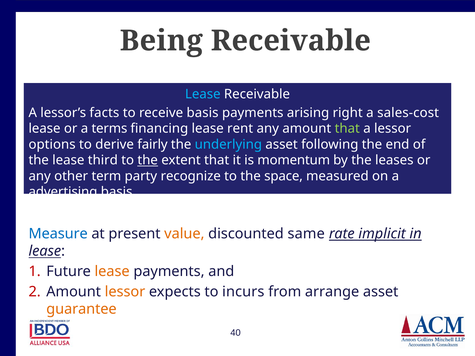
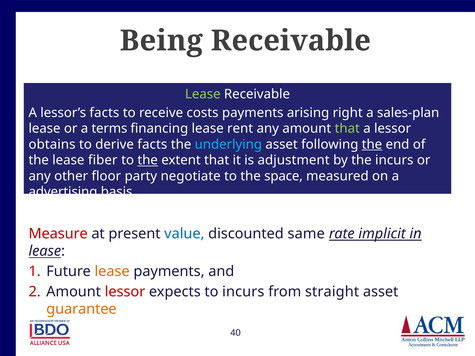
Lease at (203, 94) colour: light blue -> light green
receive basis: basis -> costs
sales-cost: sales-cost -> sales-plan
options: options -> obtains
derive fairly: fairly -> facts
the at (372, 145) underline: none -> present
third: third -> fiber
momentum: momentum -> adjustment
the leases: leases -> incurs
term: term -> floor
recognize: recognize -> negotiate
Measure colour: blue -> red
value colour: orange -> blue
lessor at (125, 292) colour: orange -> red
arrange: arrange -> straight
